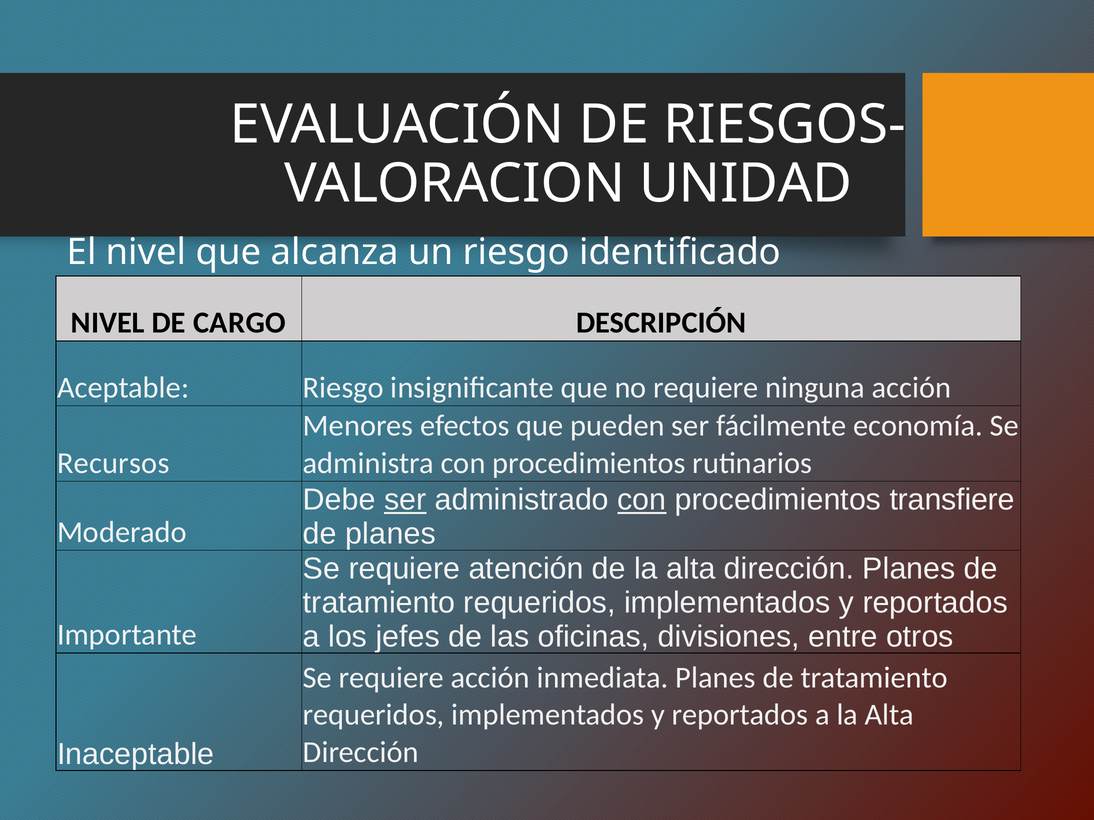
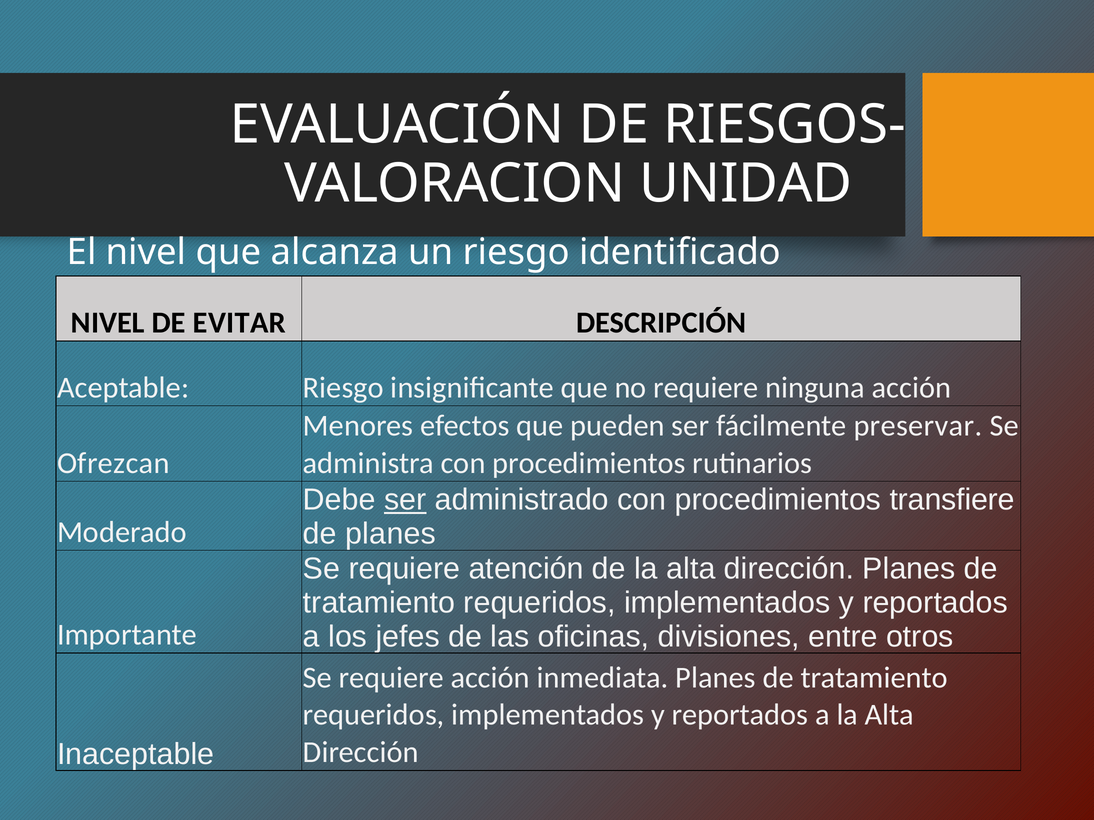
CARGO: CARGO -> EVITAR
economía: economía -> preservar
Recursos: Recursos -> Ofrezcan
con at (642, 500) underline: present -> none
